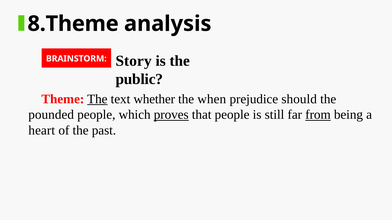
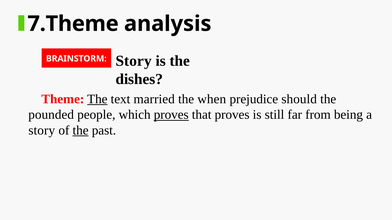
8.Theme: 8.Theme -> 7.Theme
public: public -> dishes
whether: whether -> married
that people: people -> proves
from underline: present -> none
heart at (42, 131): heart -> story
the at (81, 131) underline: none -> present
